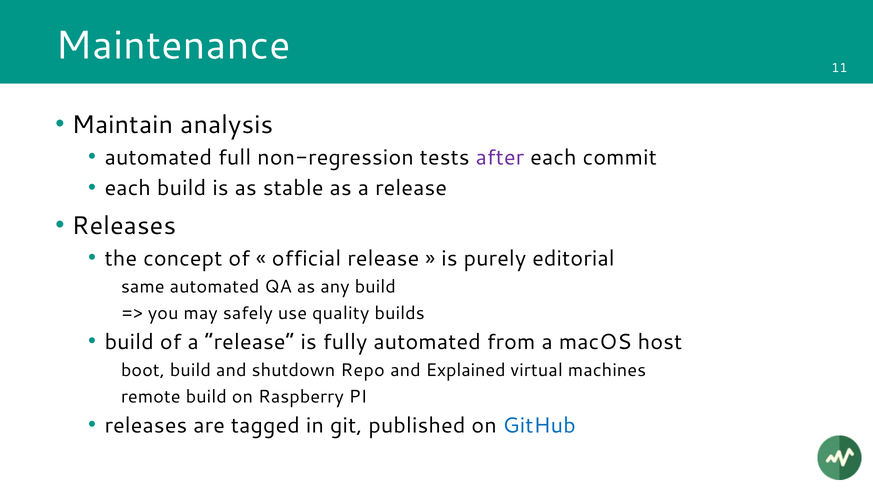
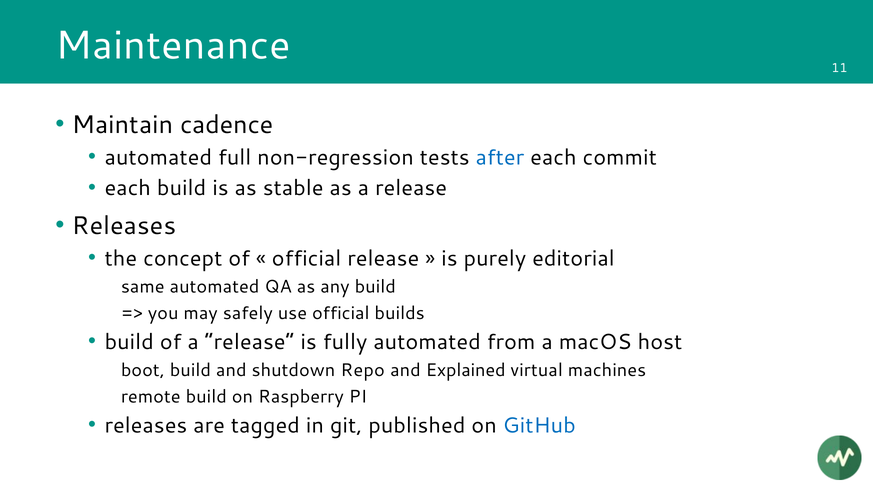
analysis: analysis -> cadence
after colour: purple -> blue
use quality: quality -> official
